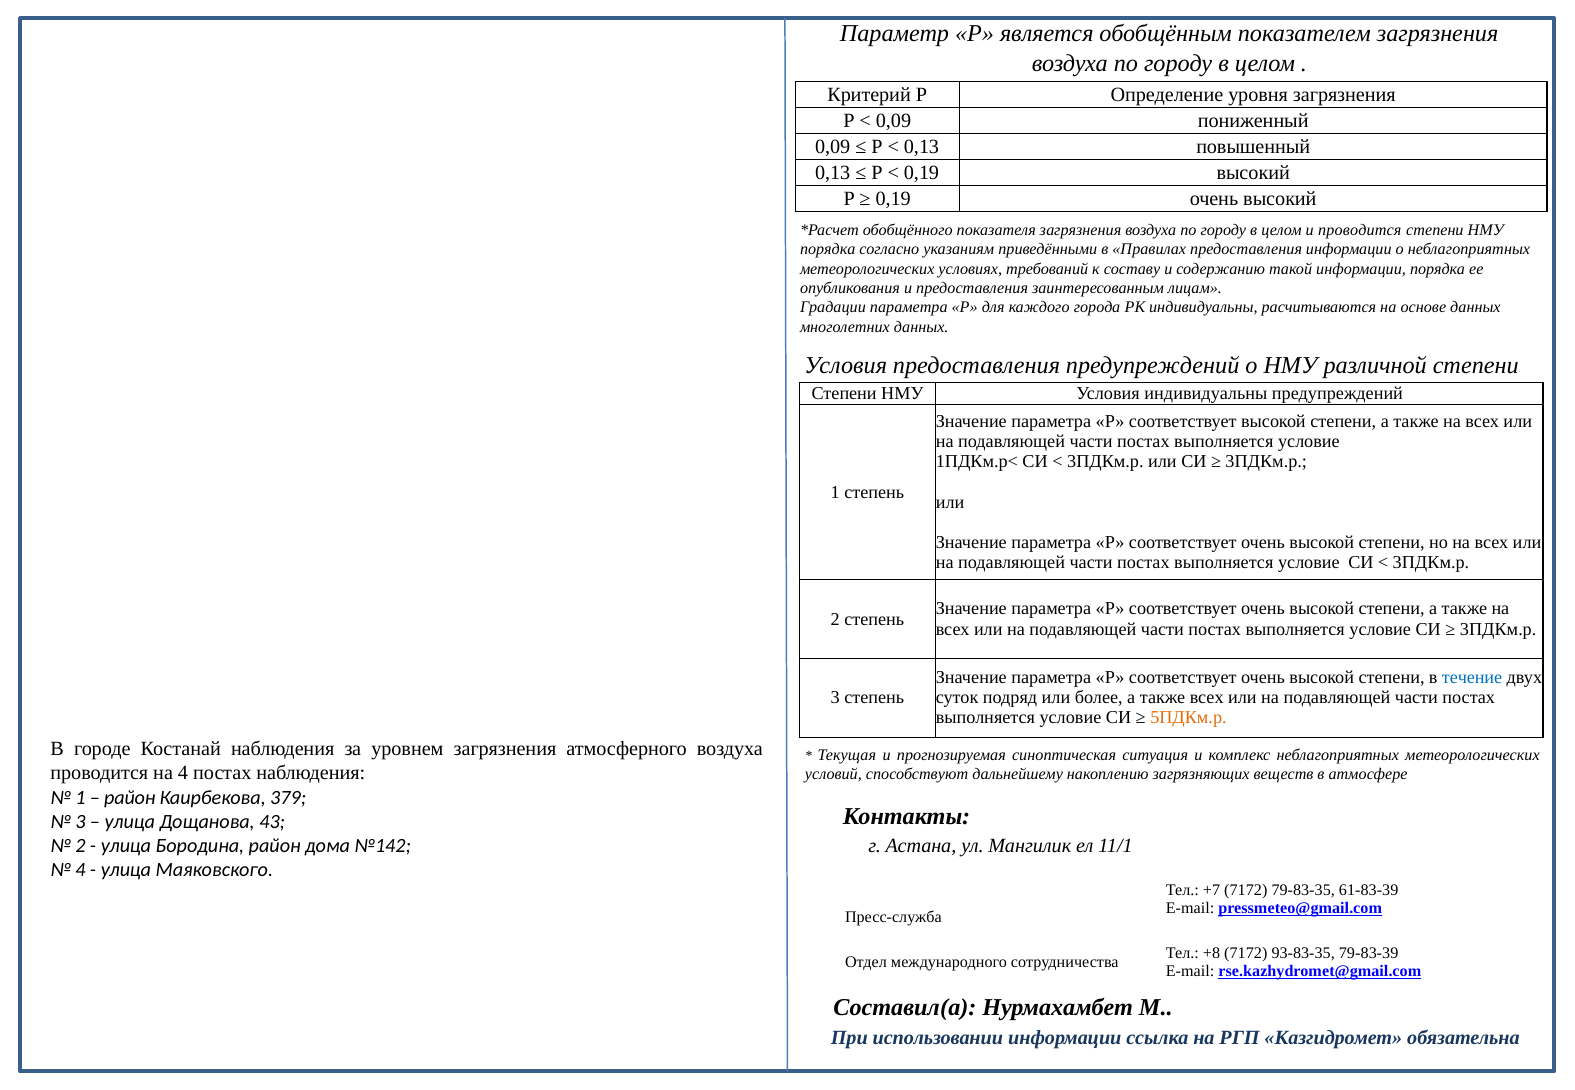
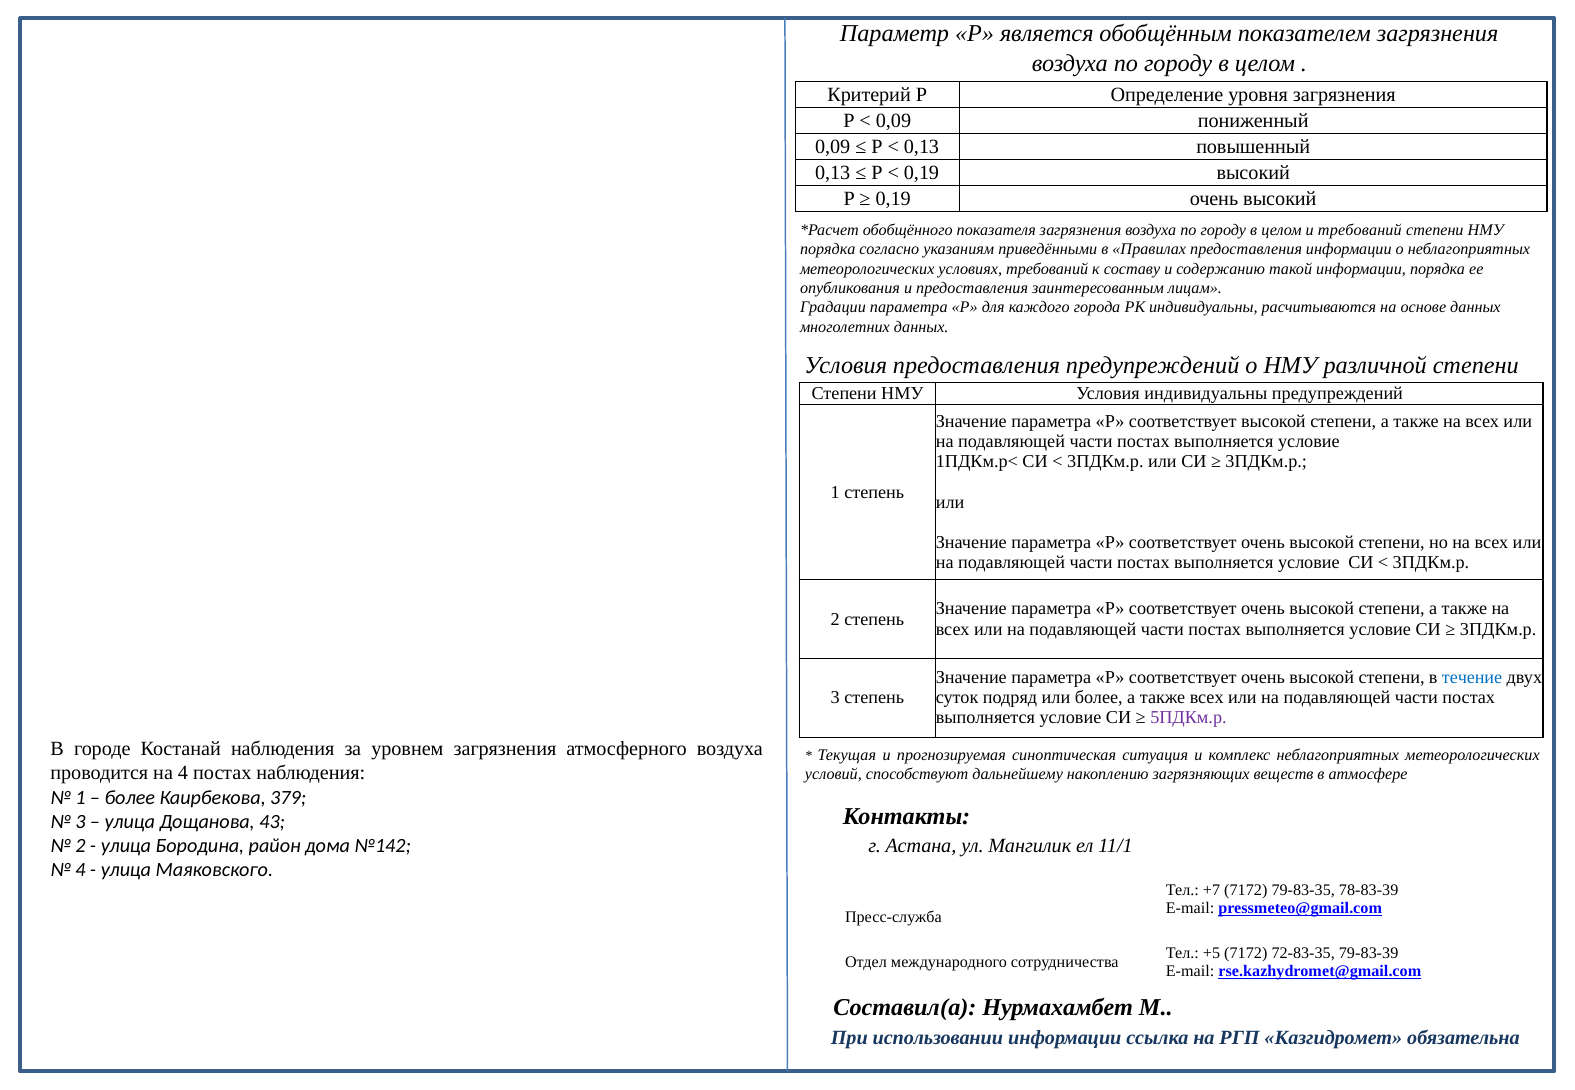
и проводится: проводится -> требований
5ПДКм.р colour: orange -> purple
район at (130, 798): район -> более
61-83-39: 61-83-39 -> 78-83-39
+8: +8 -> +5
93-83-35: 93-83-35 -> 72-83-35
